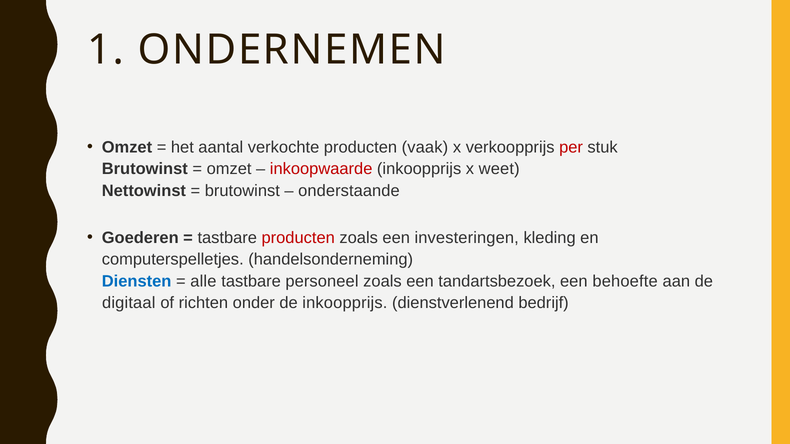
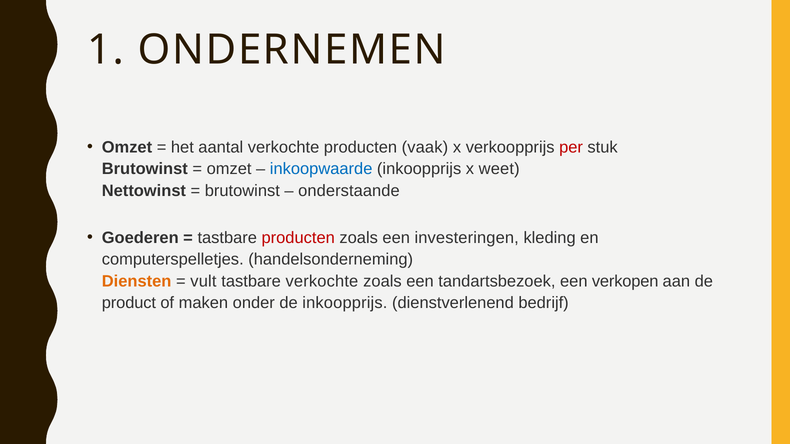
inkoopwaarde colour: red -> blue
Diensten colour: blue -> orange
alle: alle -> vult
tastbare personeel: personeel -> verkochte
behoefte: behoefte -> verkopen
digitaal: digitaal -> product
richten: richten -> maken
